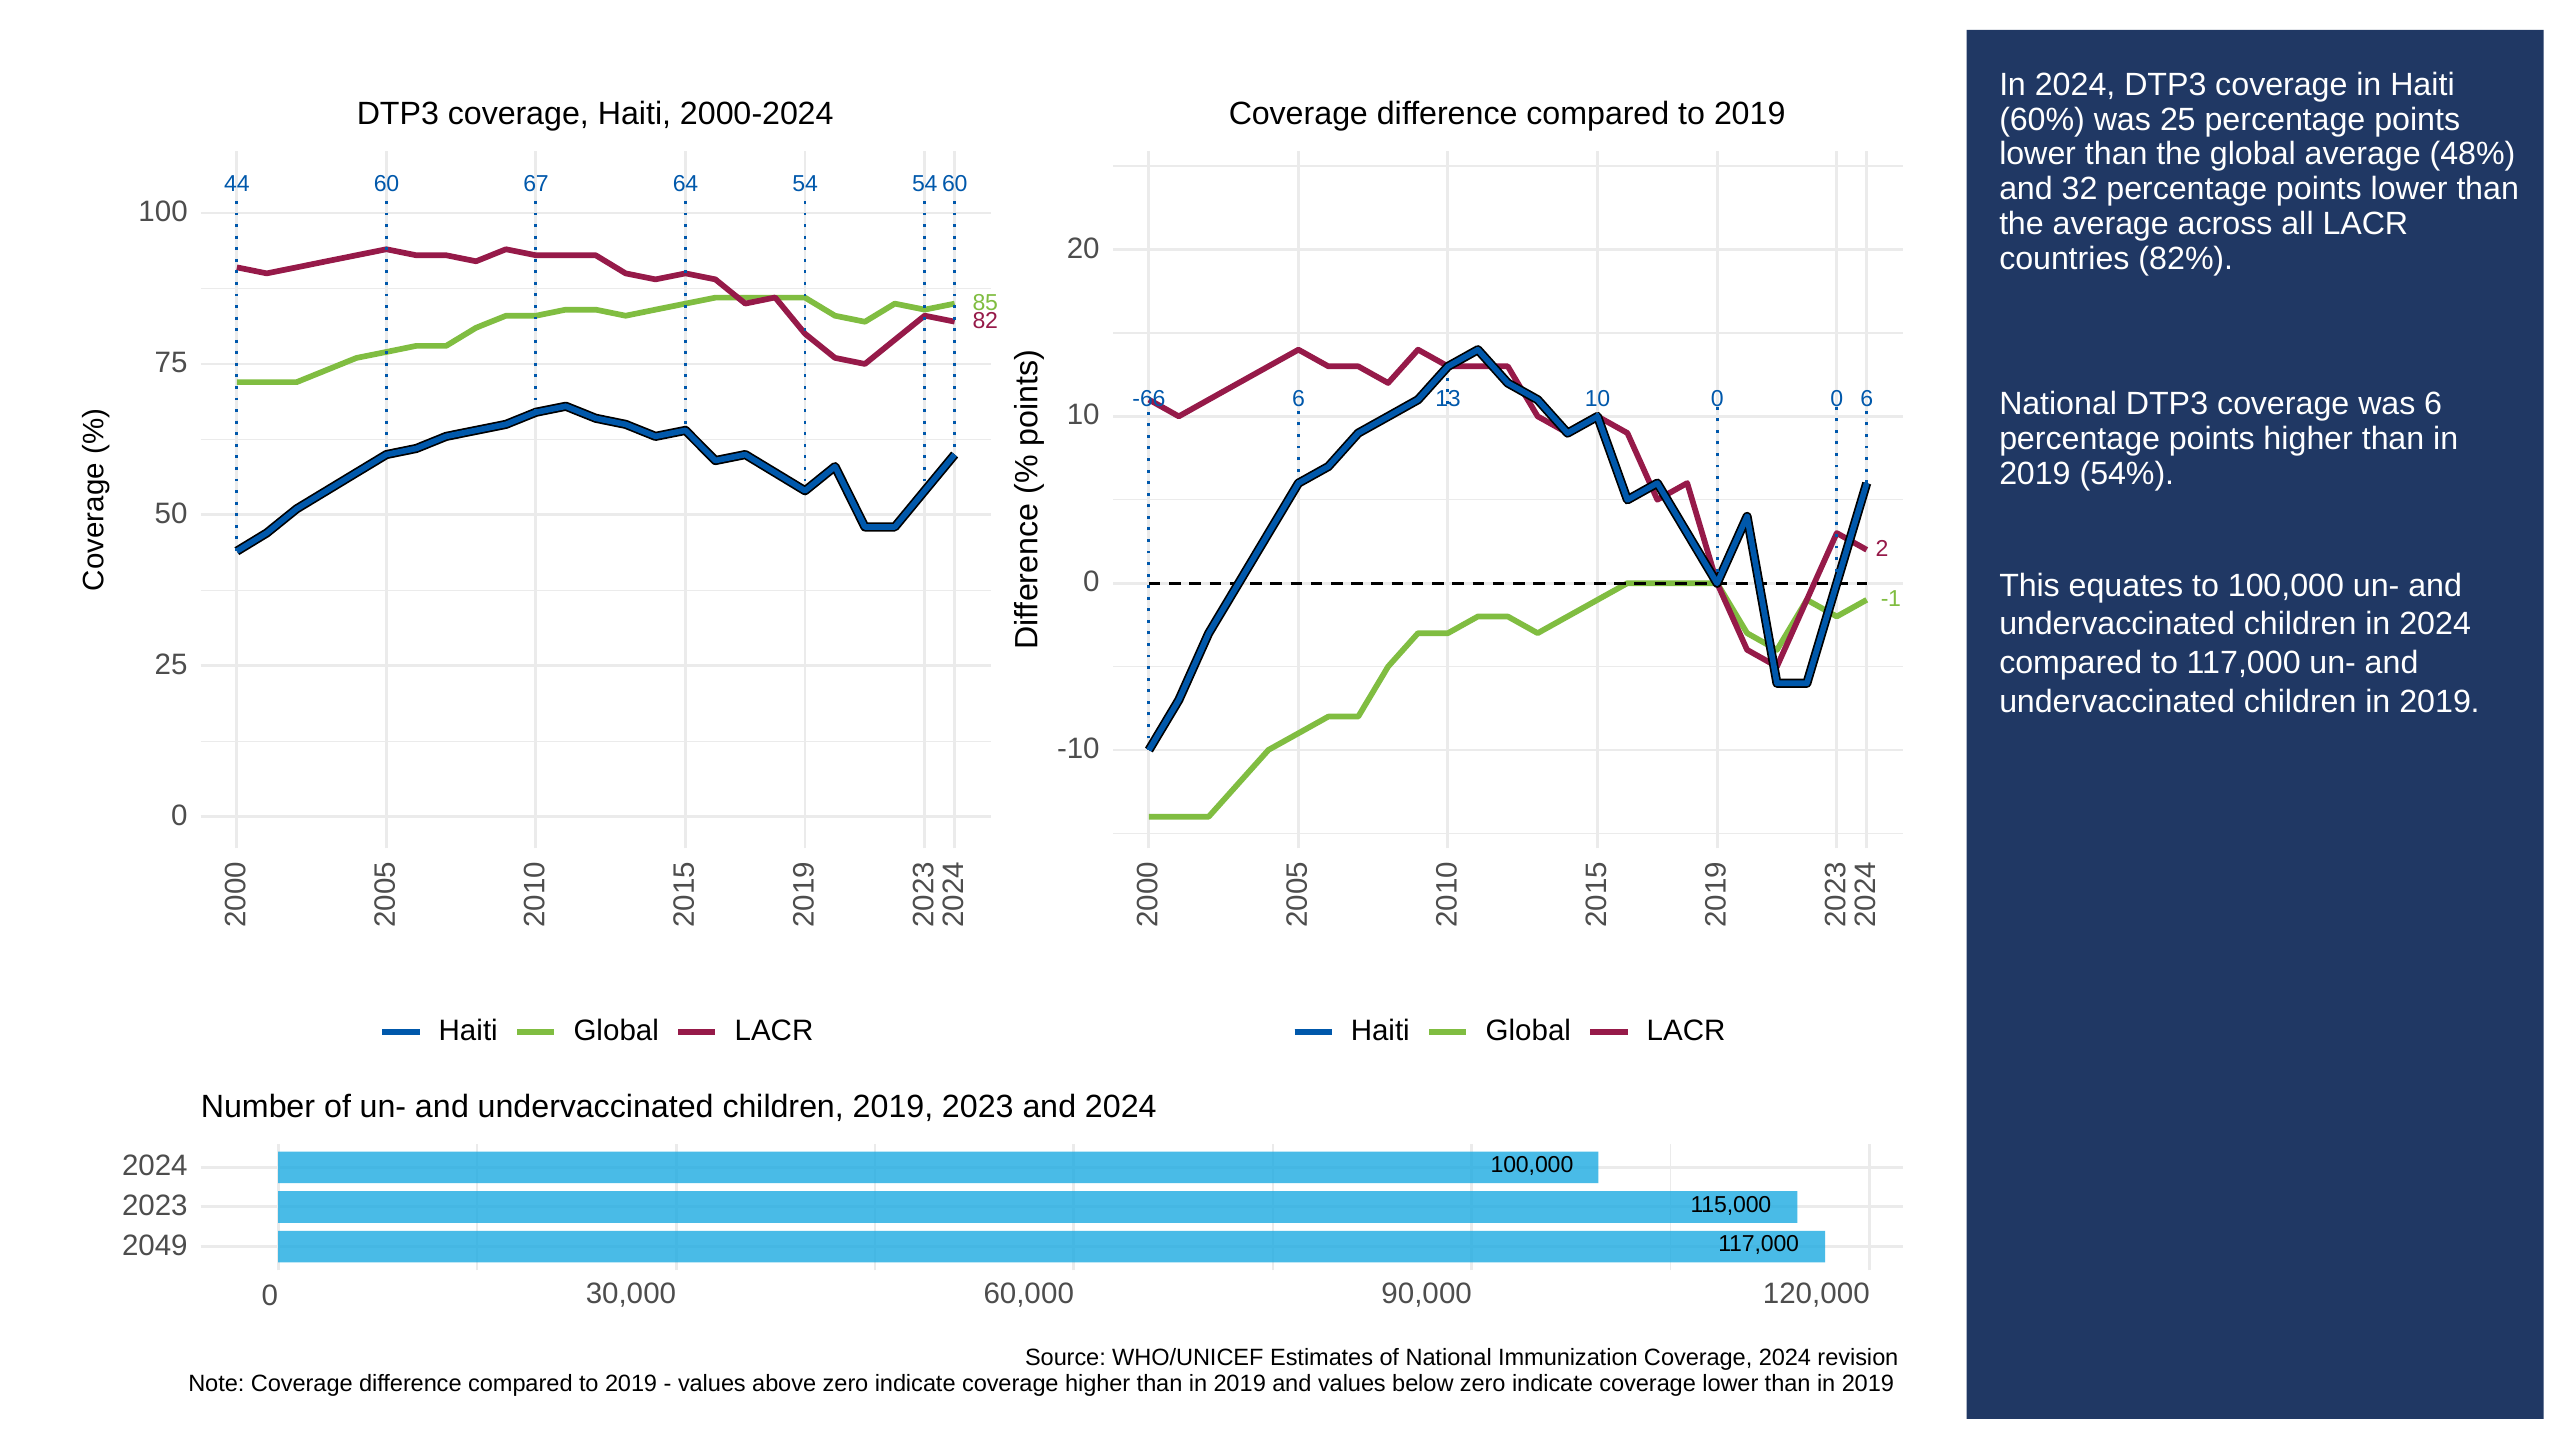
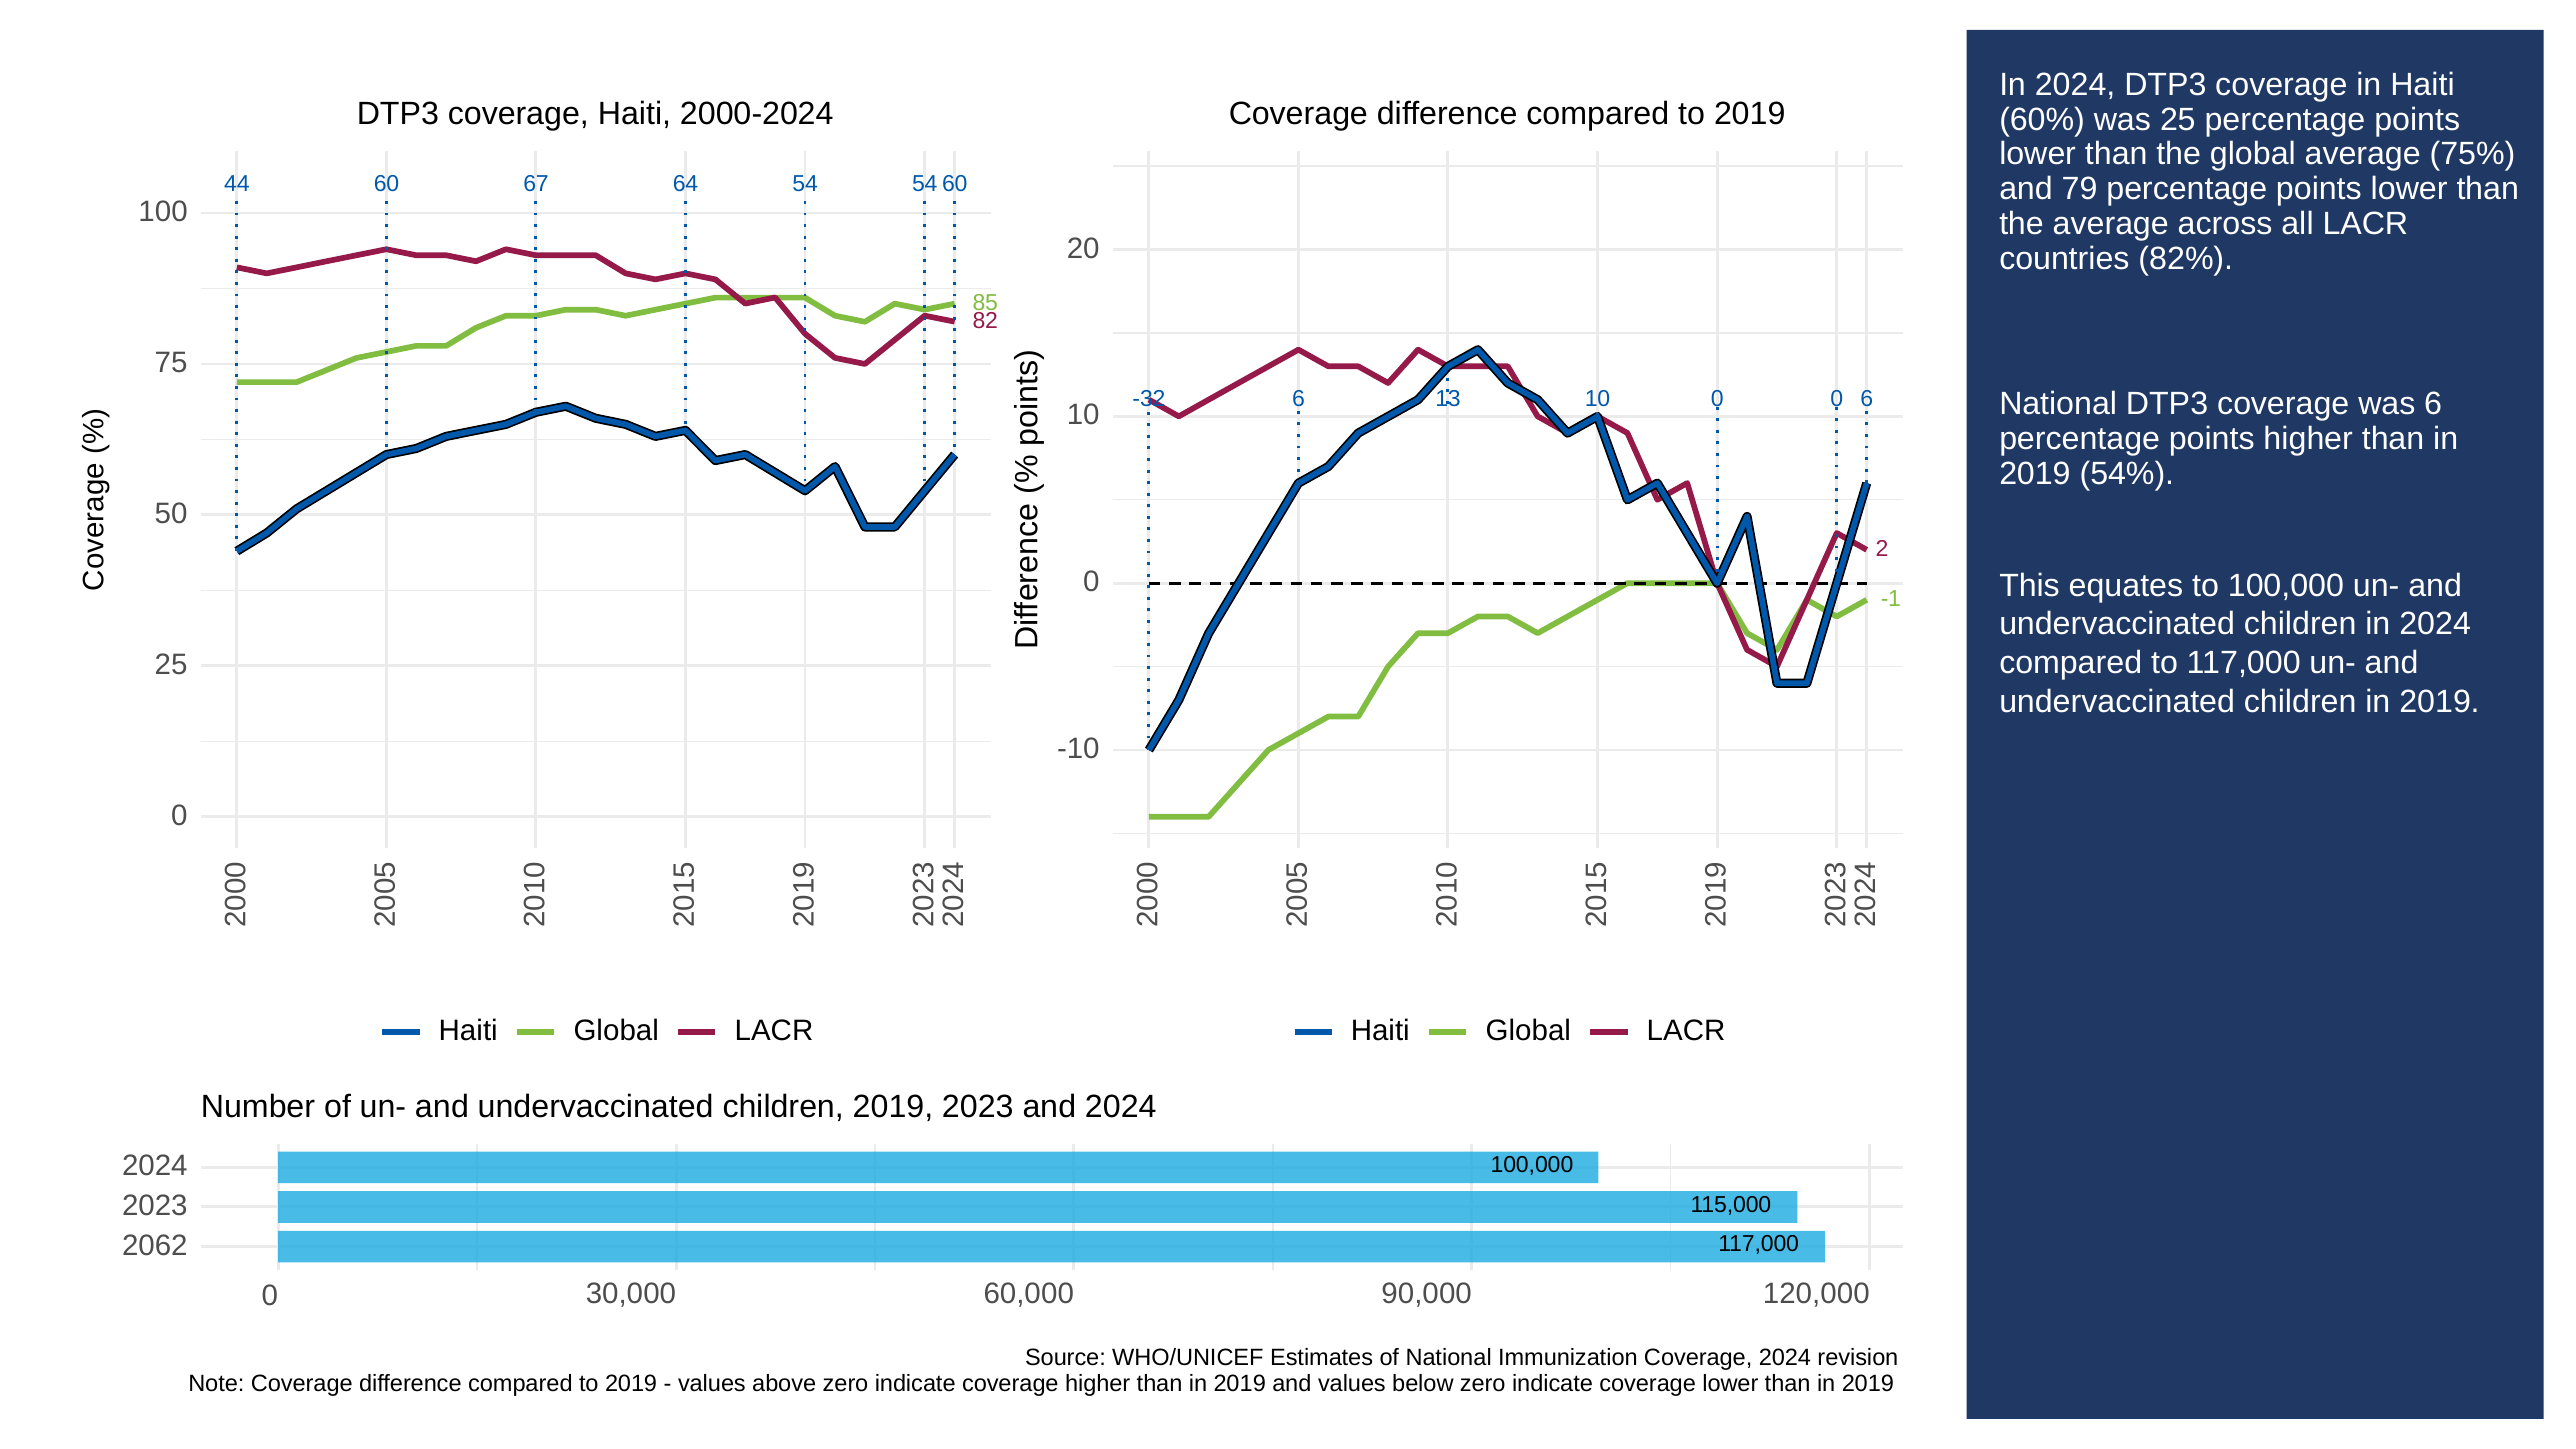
48%: 48% -> 75%
32: 32 -> 79
-66: -66 -> -32
2049: 2049 -> 2062
